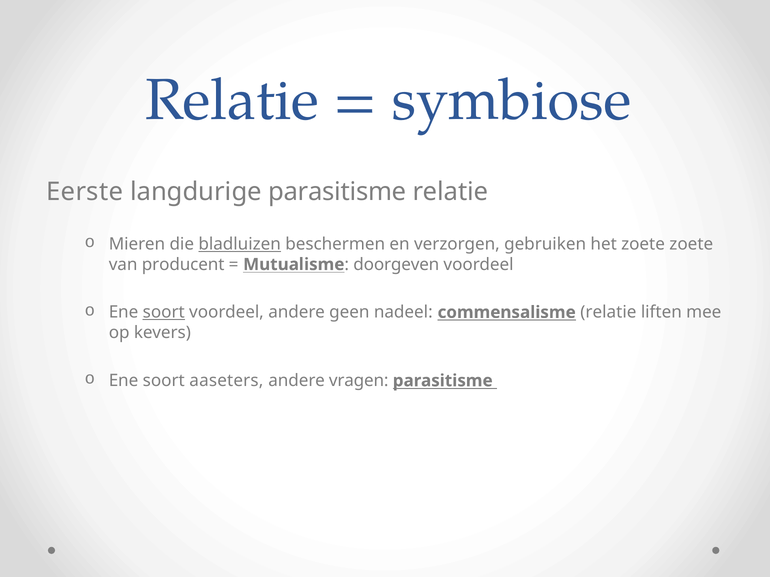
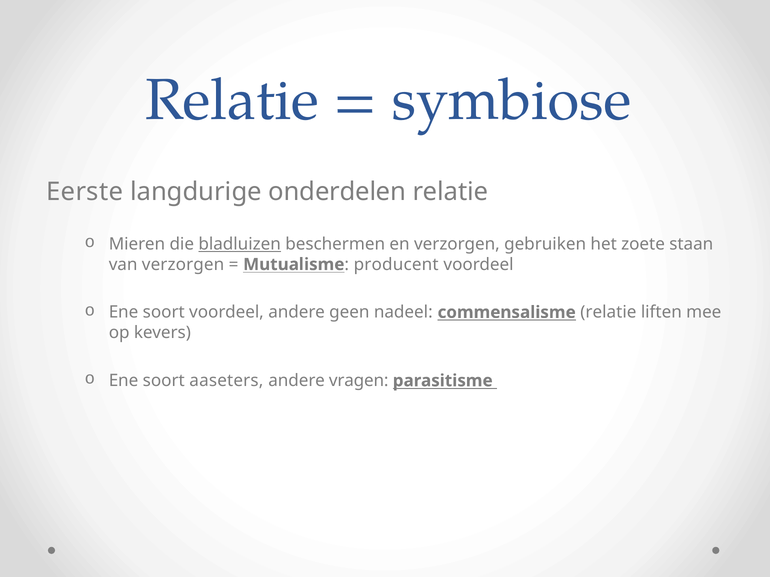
langdurige parasitisme: parasitisme -> onderdelen
zoete zoete: zoete -> staan
van producent: producent -> verzorgen
doorgeven: doorgeven -> producent
soort at (164, 313) underline: present -> none
